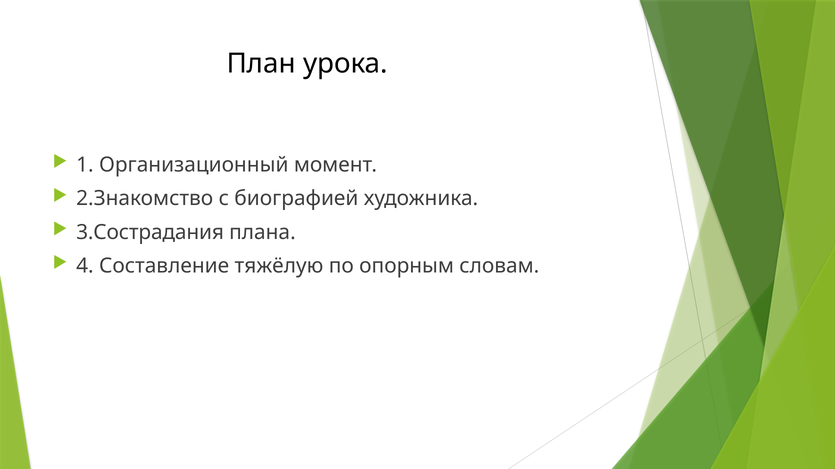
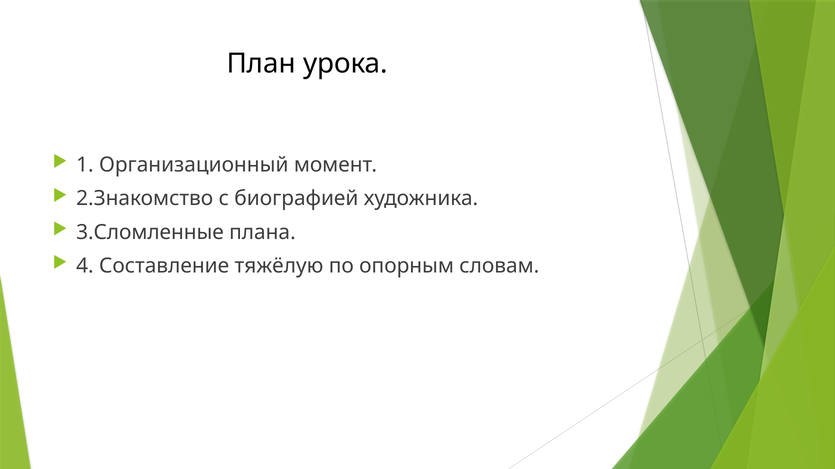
3.Сострадания: 3.Сострадания -> 3.Сломленные
